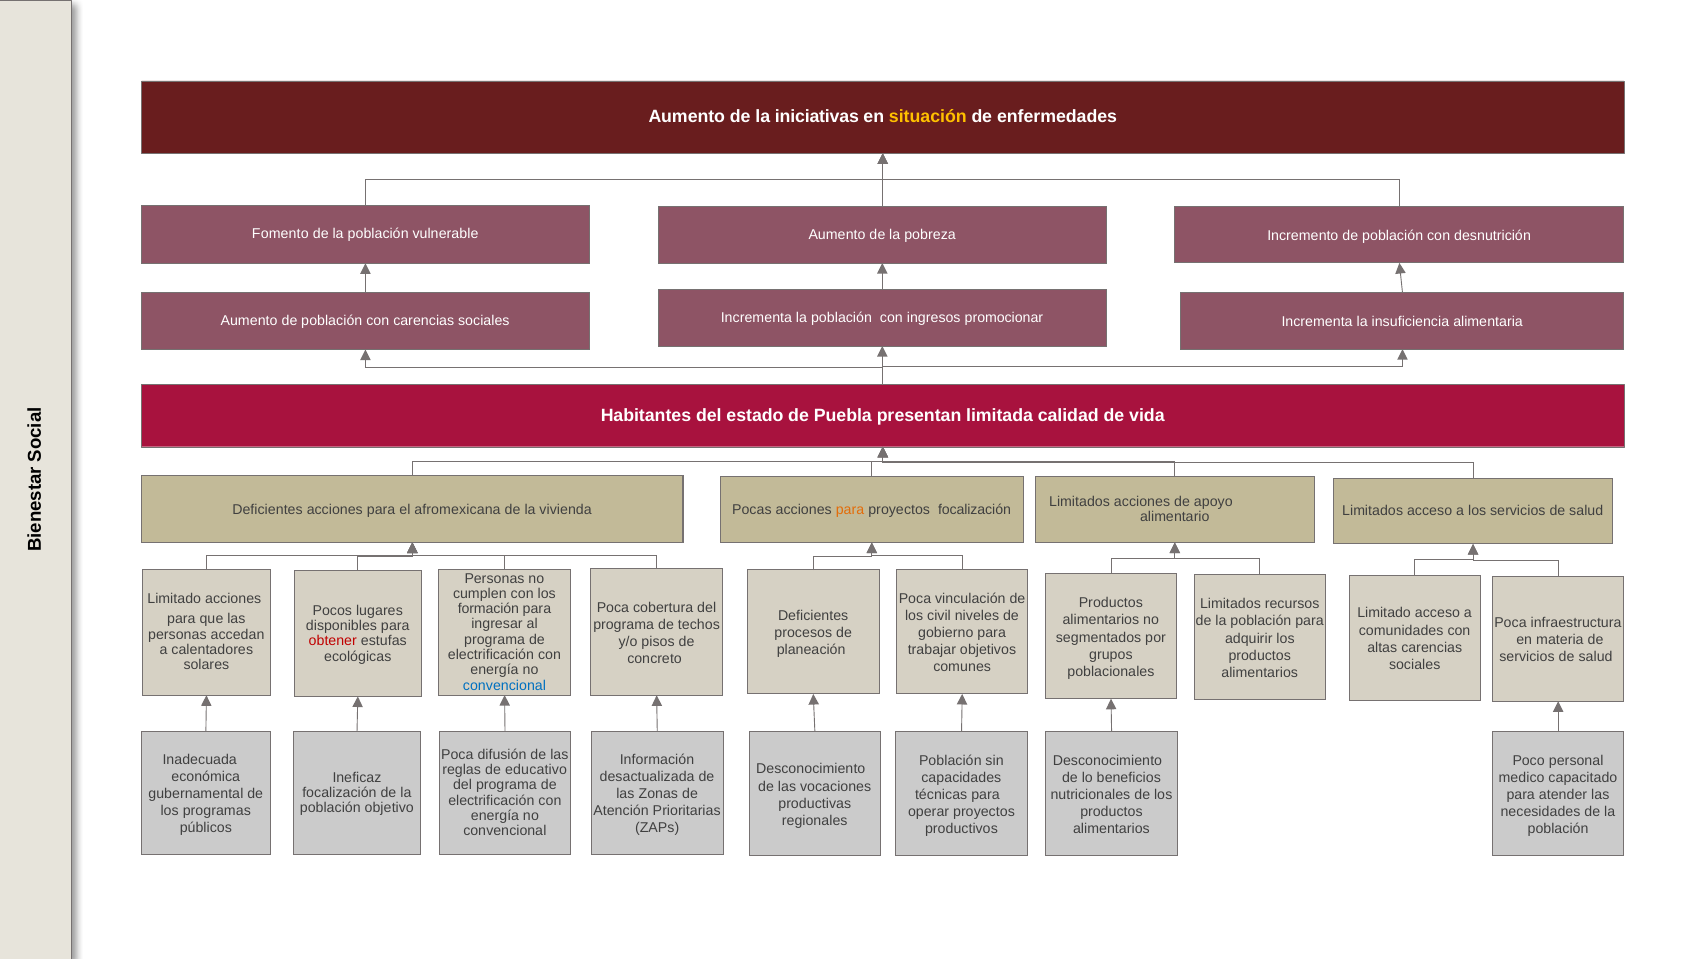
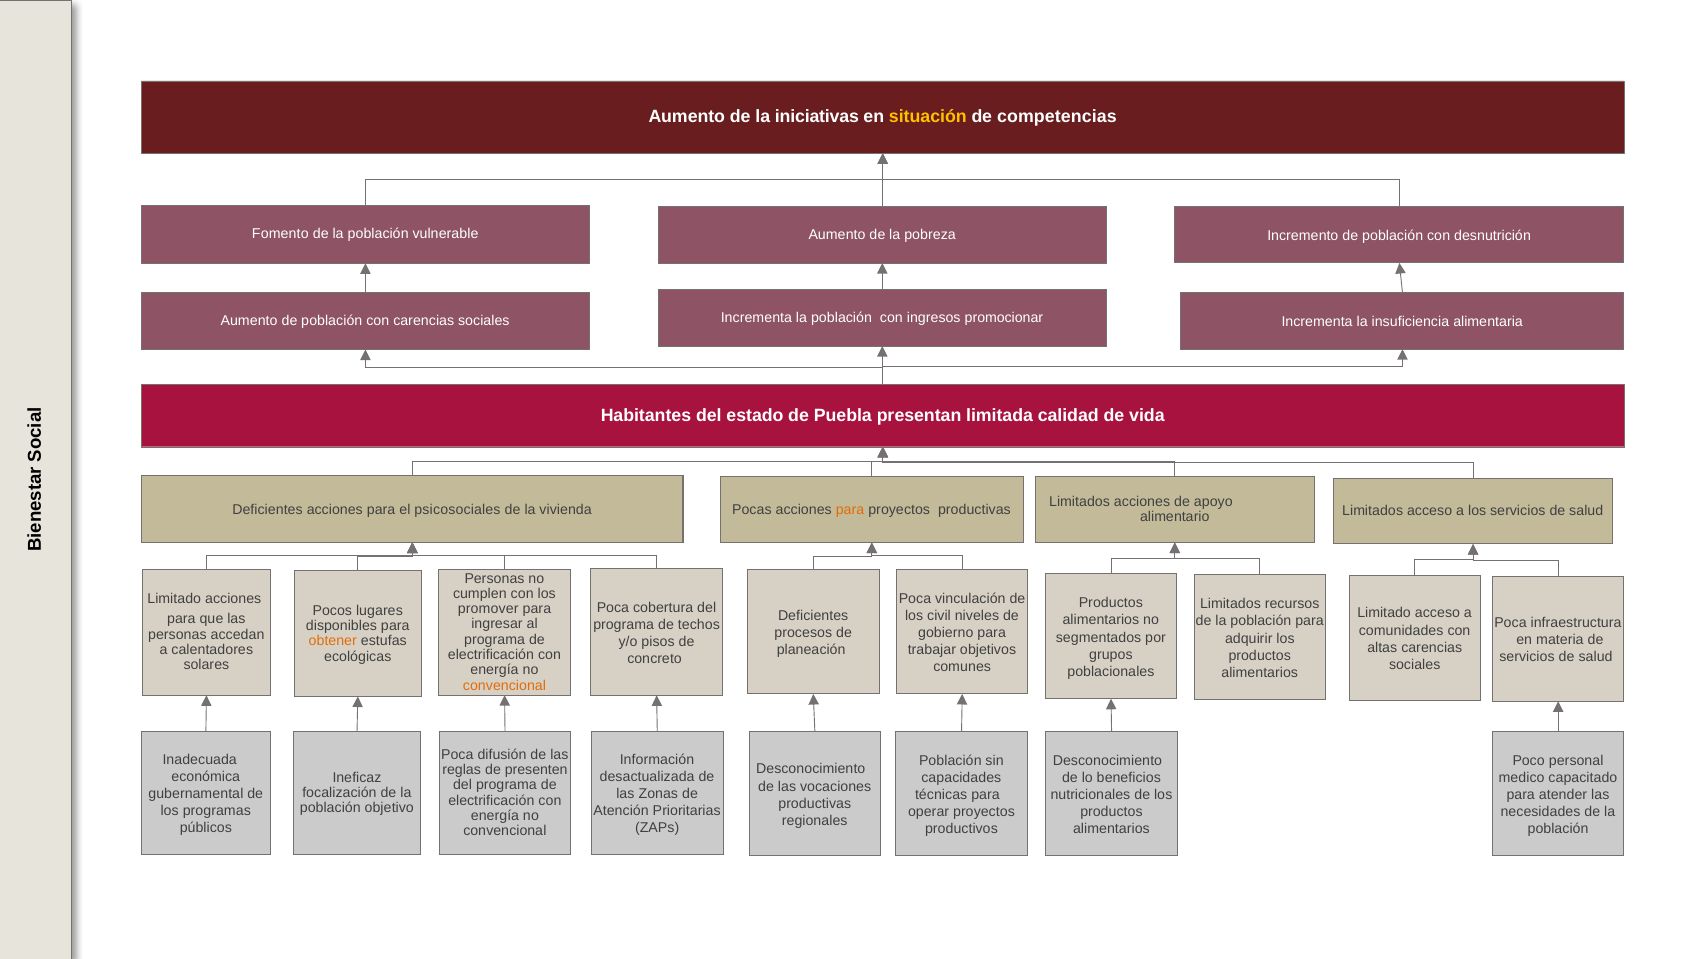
enfermedades: enfermedades -> competencias
proyectos focalización: focalización -> productivas
afromexicana: afromexicana -> psicosociales
formación: formación -> promover
obtener colour: red -> orange
convencional at (504, 685) colour: blue -> orange
educativo: educativo -> presenten
